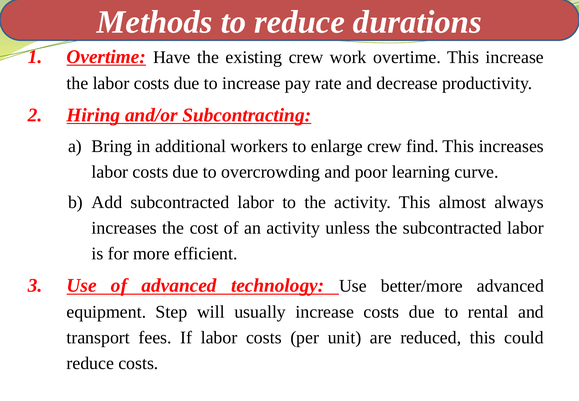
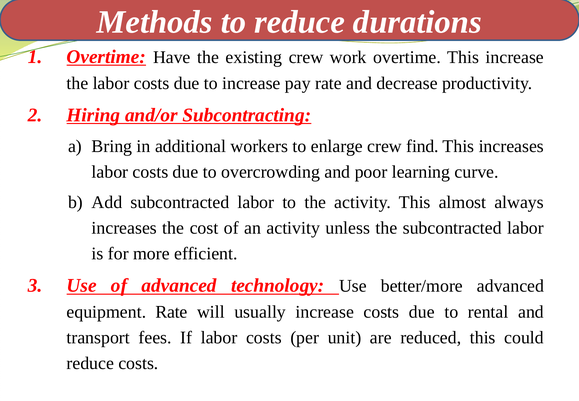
equipment Step: Step -> Rate
